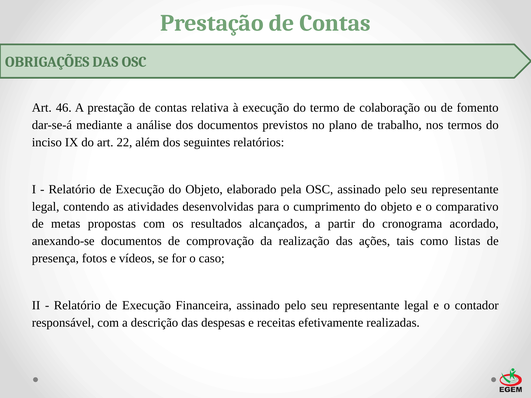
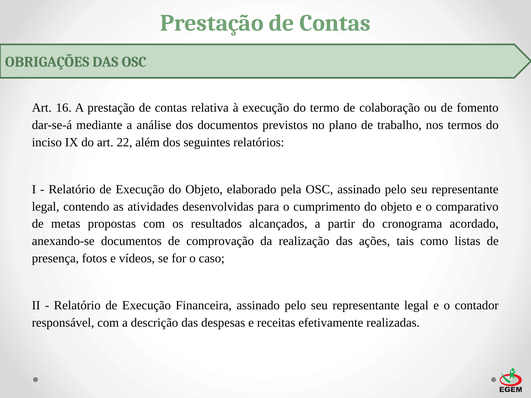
46: 46 -> 16
